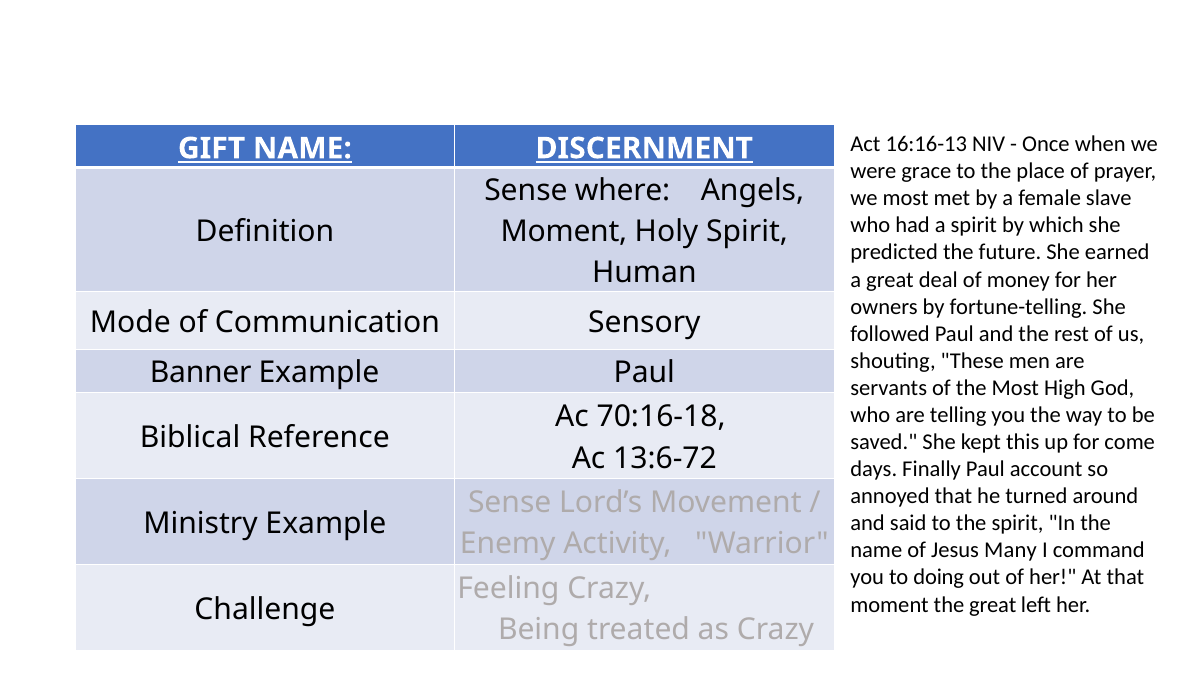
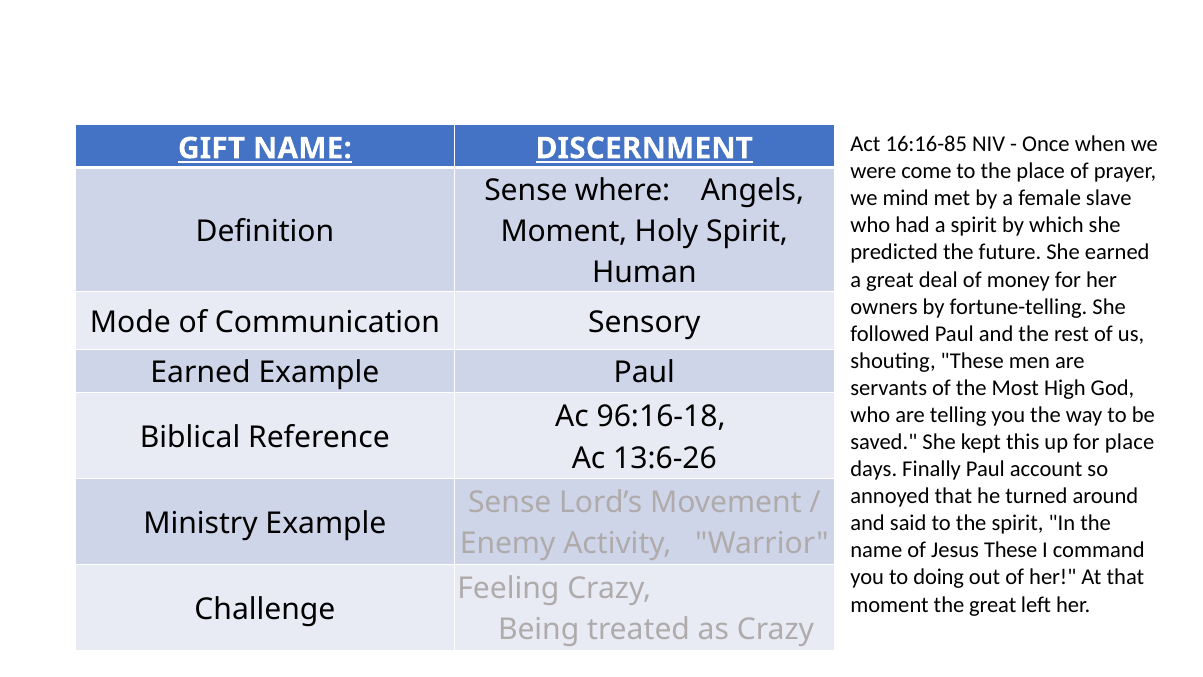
16:16-13: 16:16-13 -> 16:16-85
grace: grace -> come
we most: most -> mind
Banner at (201, 373): Banner -> Earned
70:16-18: 70:16-18 -> 96:16-18
for come: come -> place
13:6-72: 13:6-72 -> 13:6-26
Jesus Many: Many -> These
